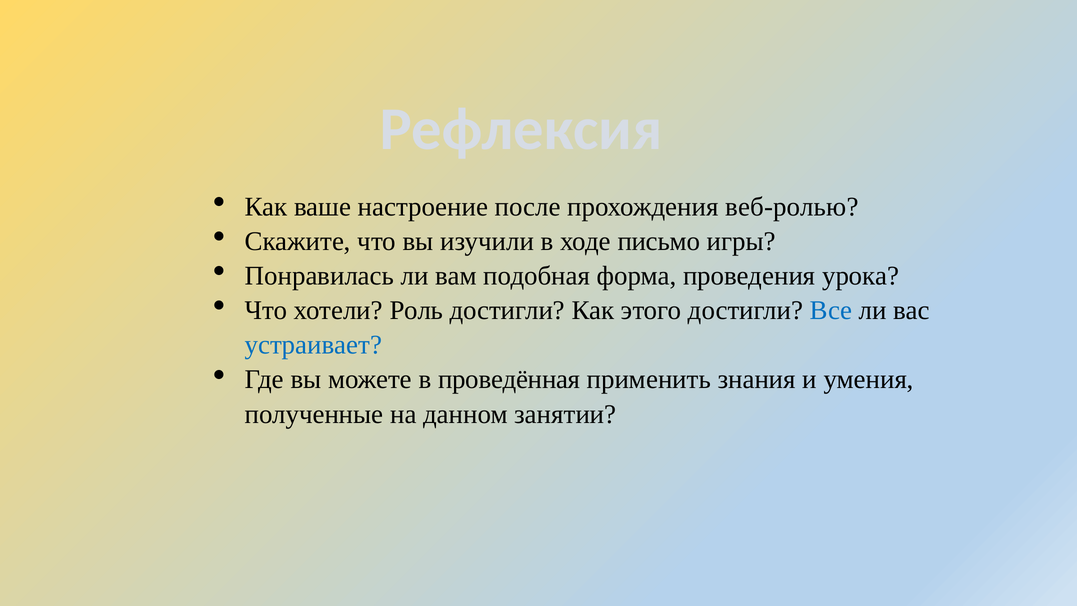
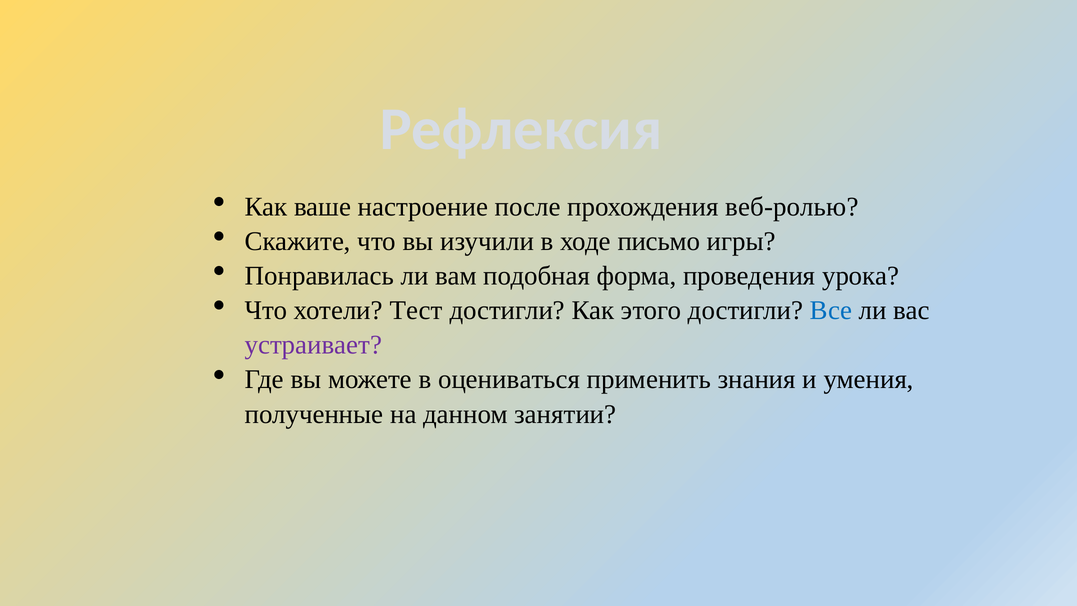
Роль: Роль -> Тест
устраивает colour: blue -> purple
проведённая: проведённая -> оцениваться
